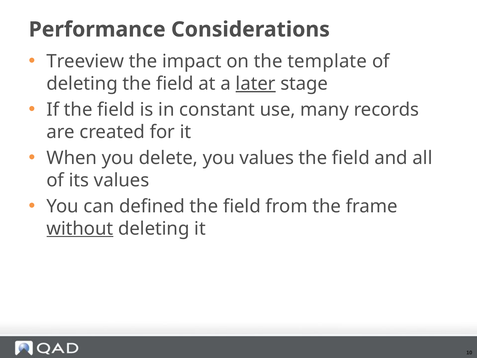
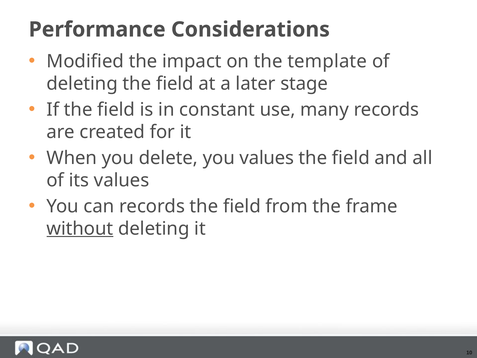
Treeview: Treeview -> Modified
later underline: present -> none
can defined: defined -> records
